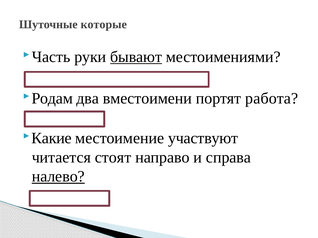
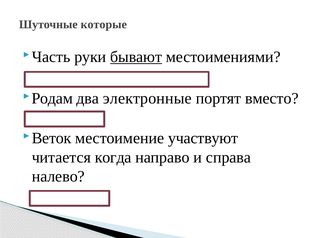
вместоимени: вместоимени -> электронные
работа: работа -> вместо
Какие: Какие -> Веток
читается стоят: стоят -> когда
налево underline: present -> none
